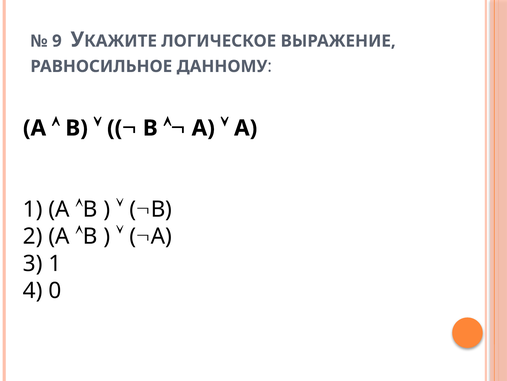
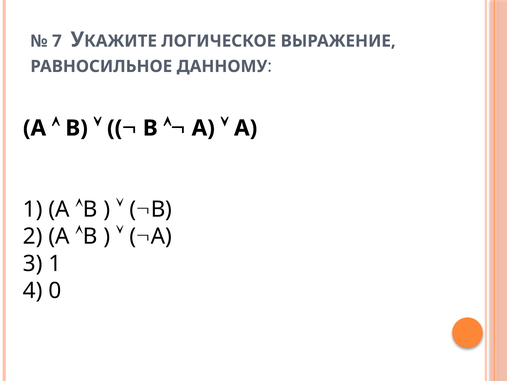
9: 9 -> 7
